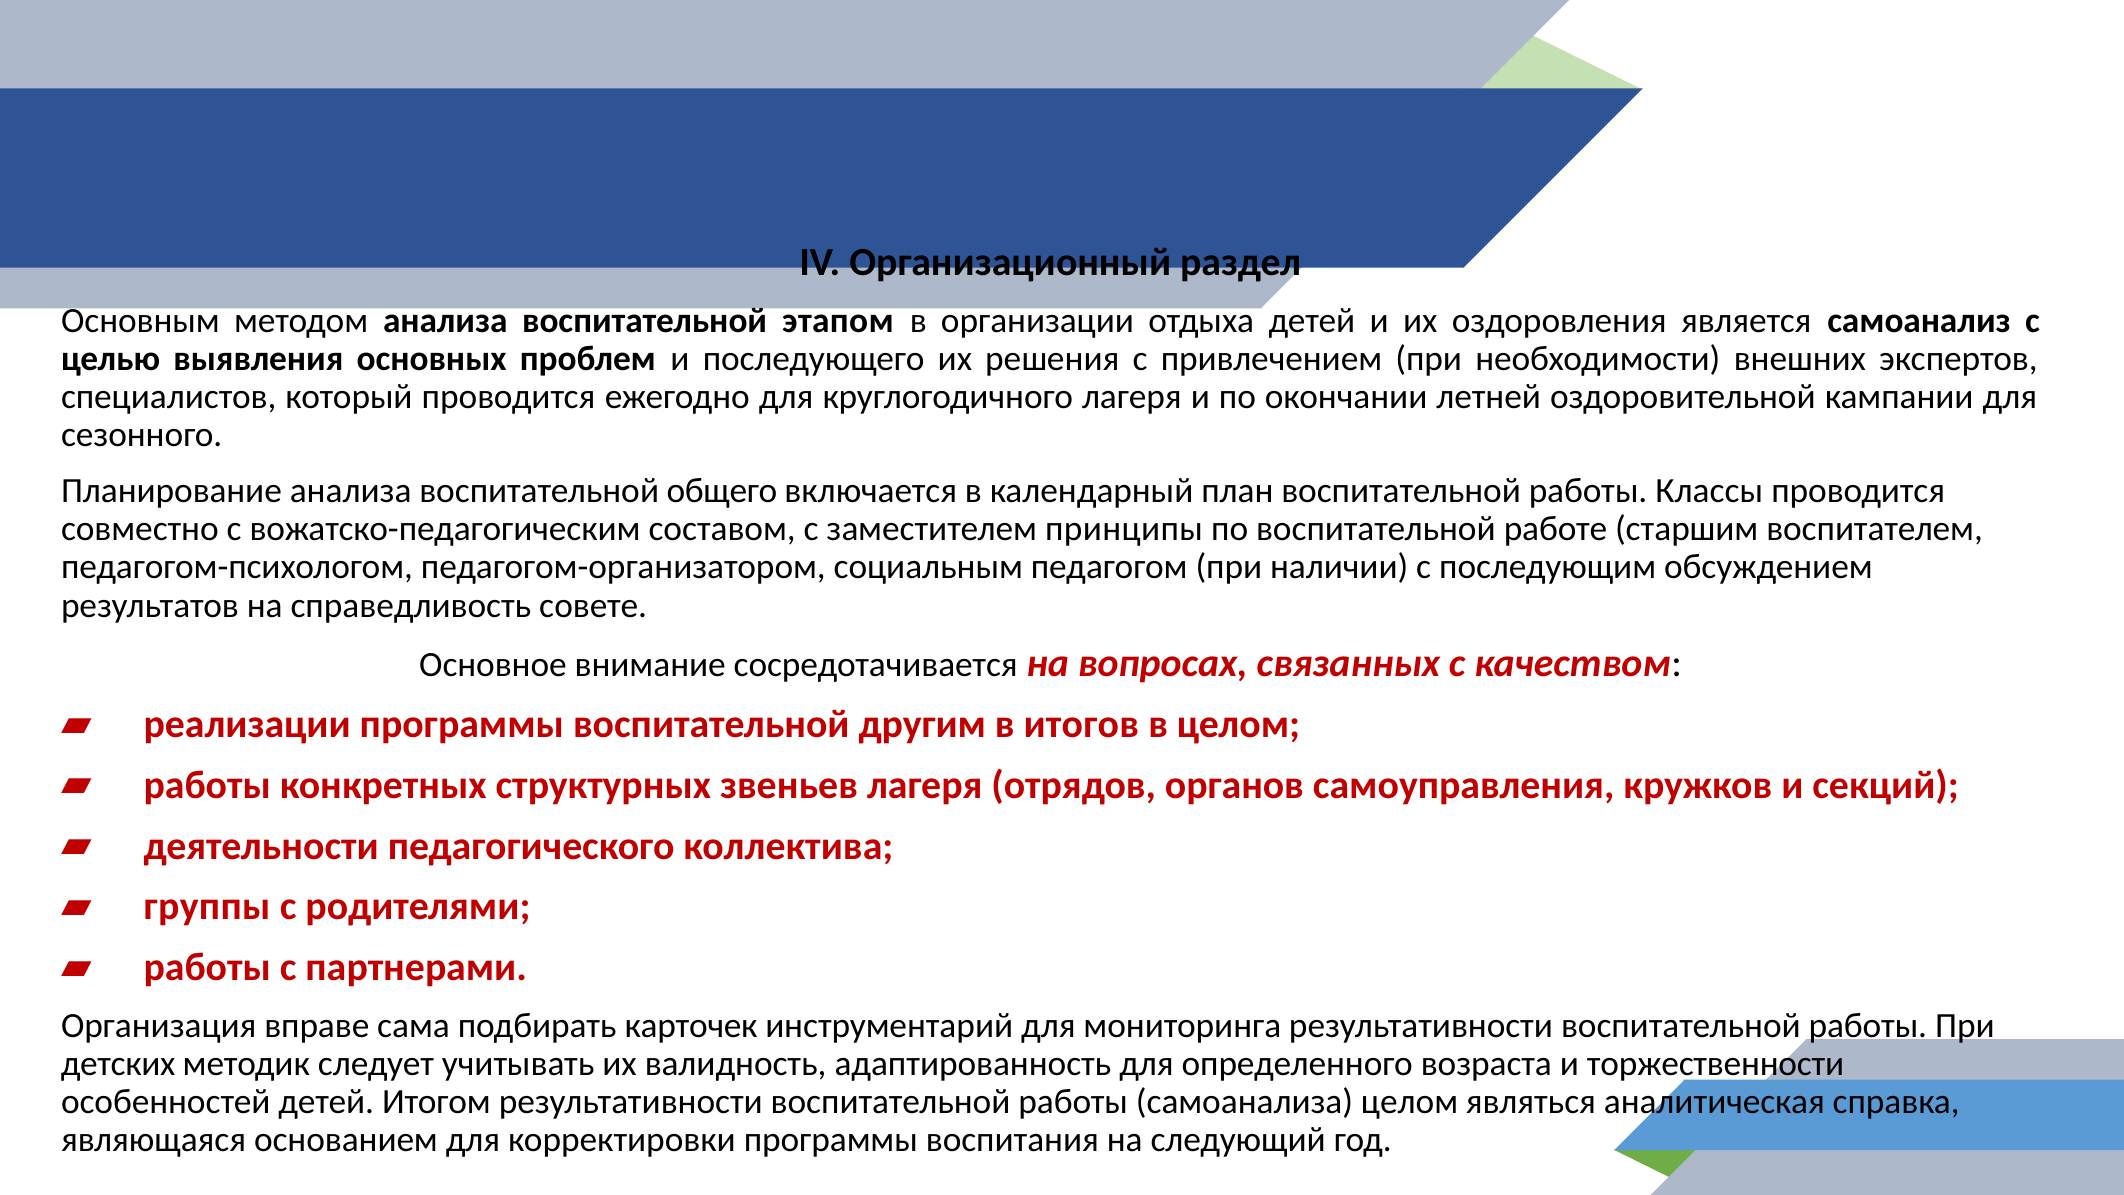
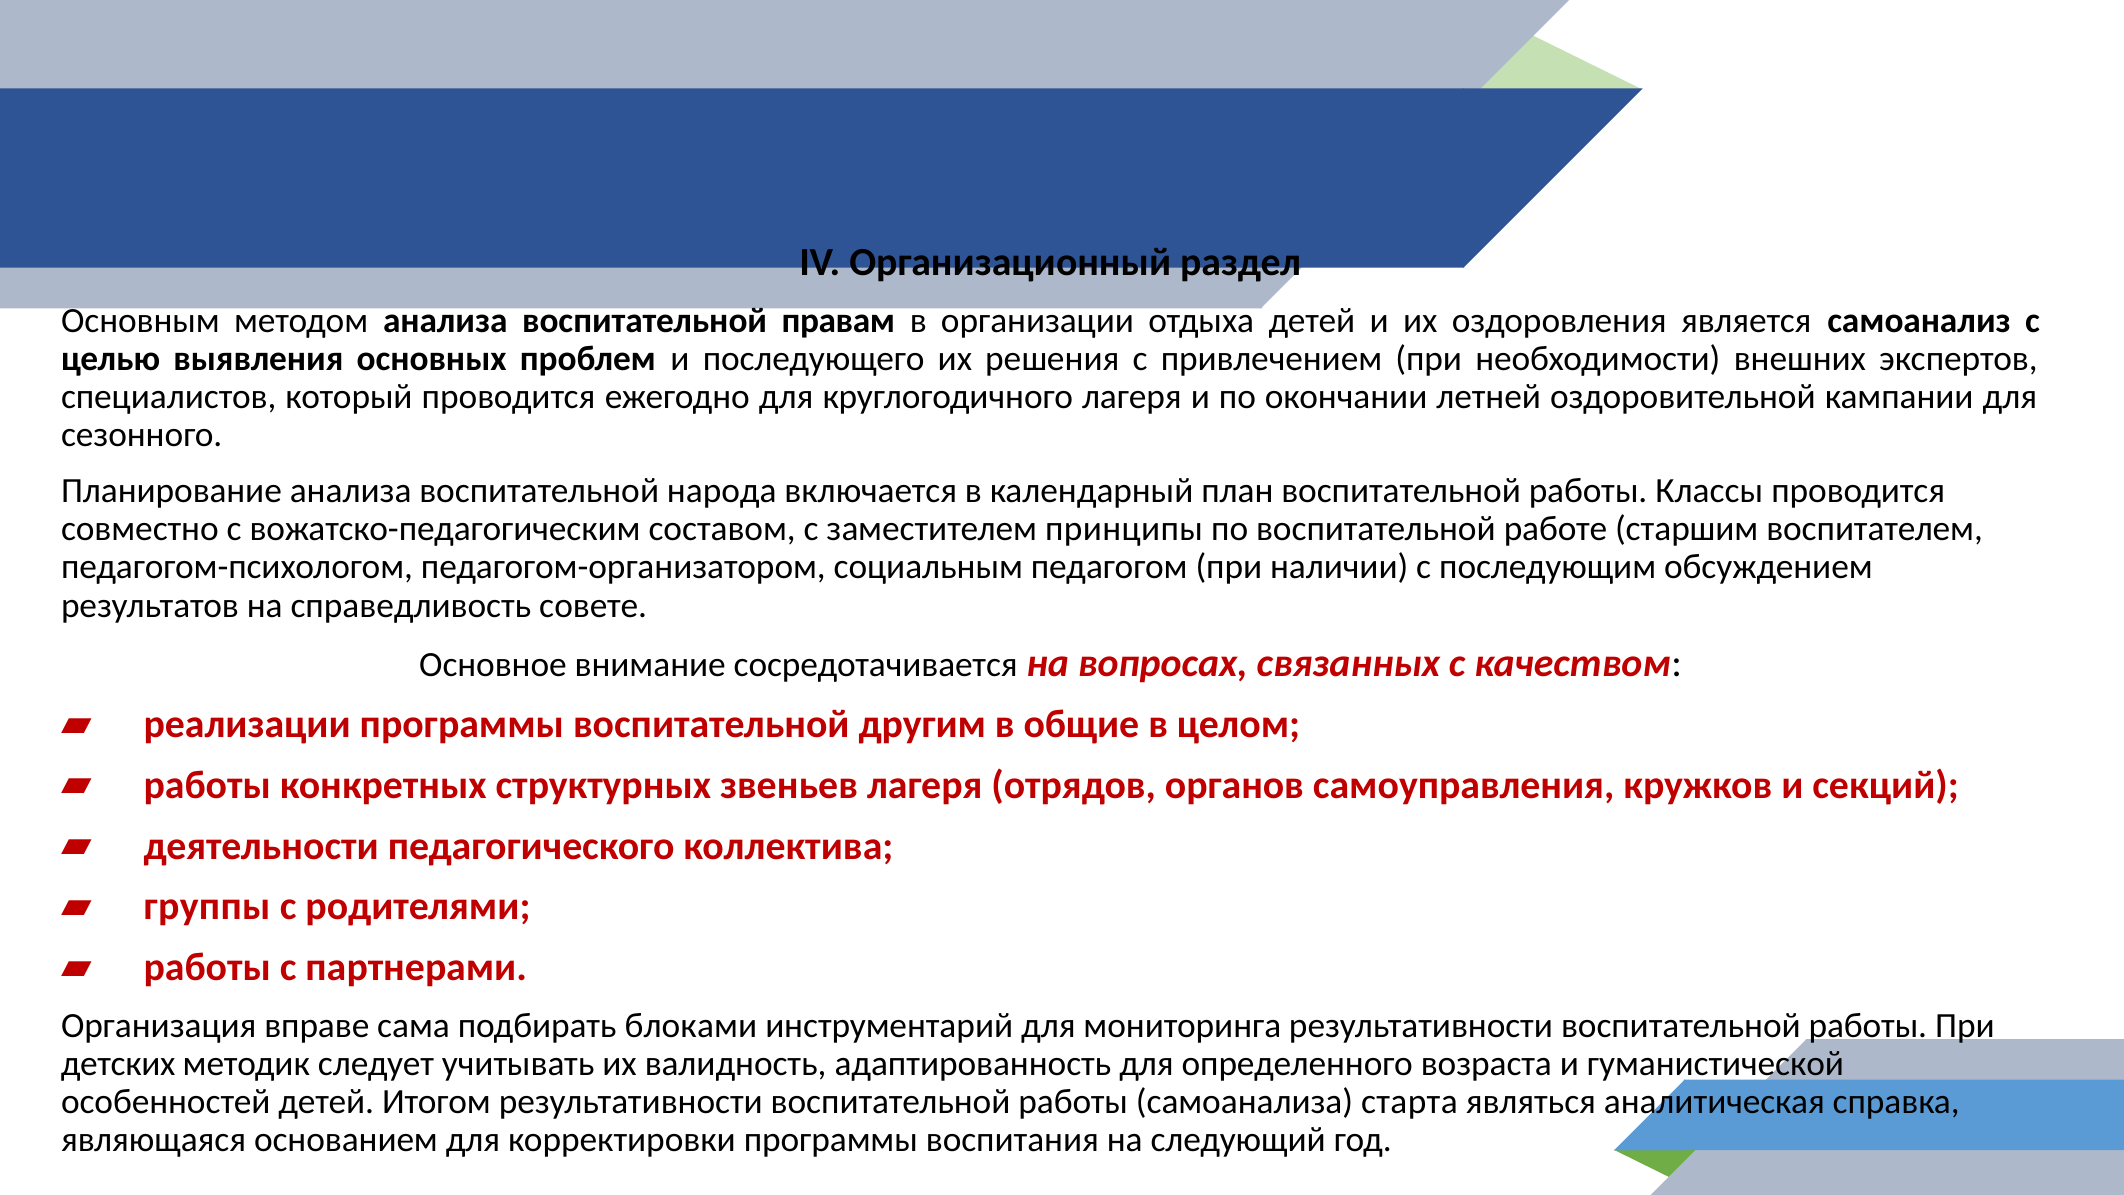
этапом: этапом -> правам
общего: общего -> народа
итогов: итогов -> общие
карточек: карточек -> блоками
торжественности: торжественности -> гуманистической
самоанализа целом: целом -> старта
